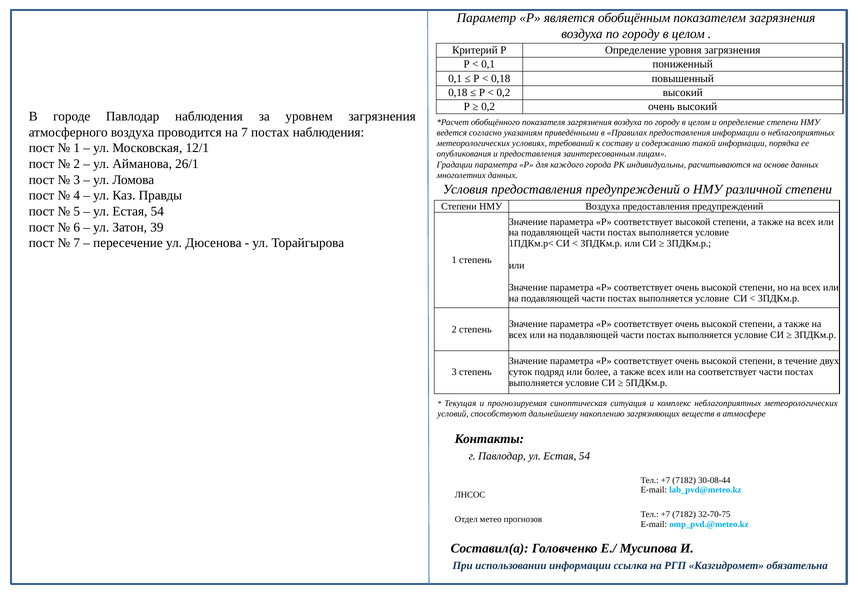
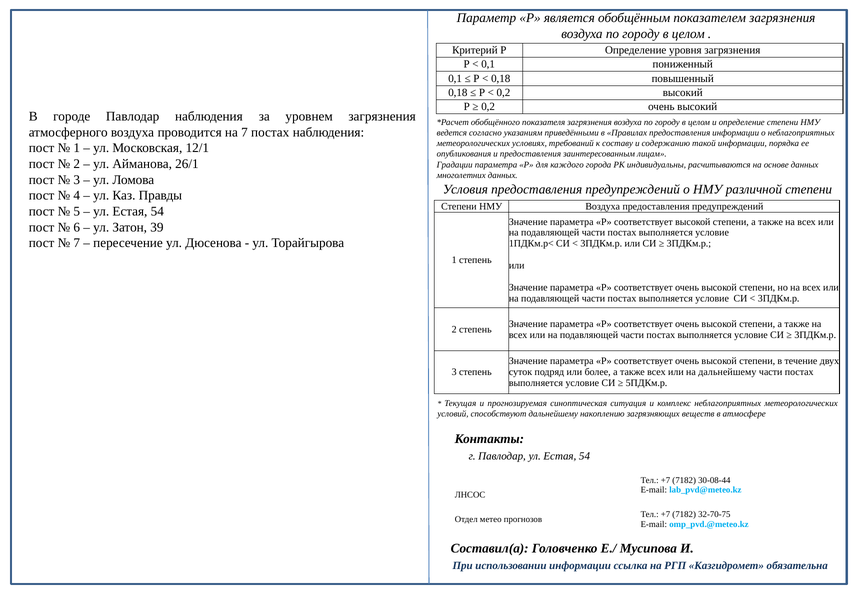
на соответствует: соответствует -> дальнейшему
